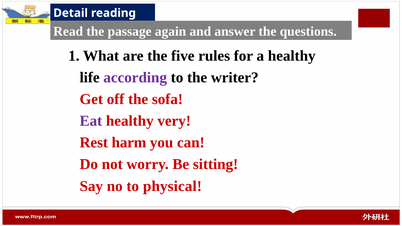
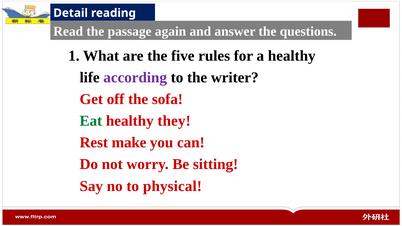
Eat colour: purple -> green
very: very -> they
harm: harm -> make
